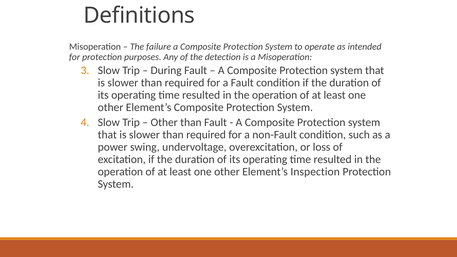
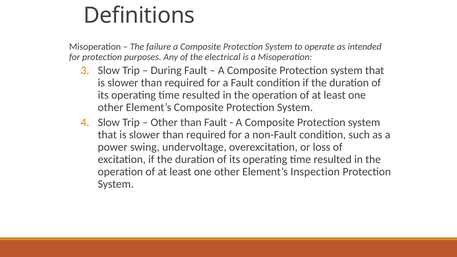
detection: detection -> electrical
